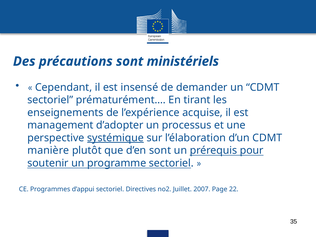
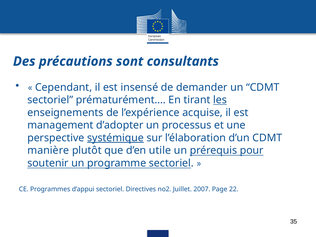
ministériels: ministériels -> consultants
les underline: none -> present
d’en sont: sont -> utile
